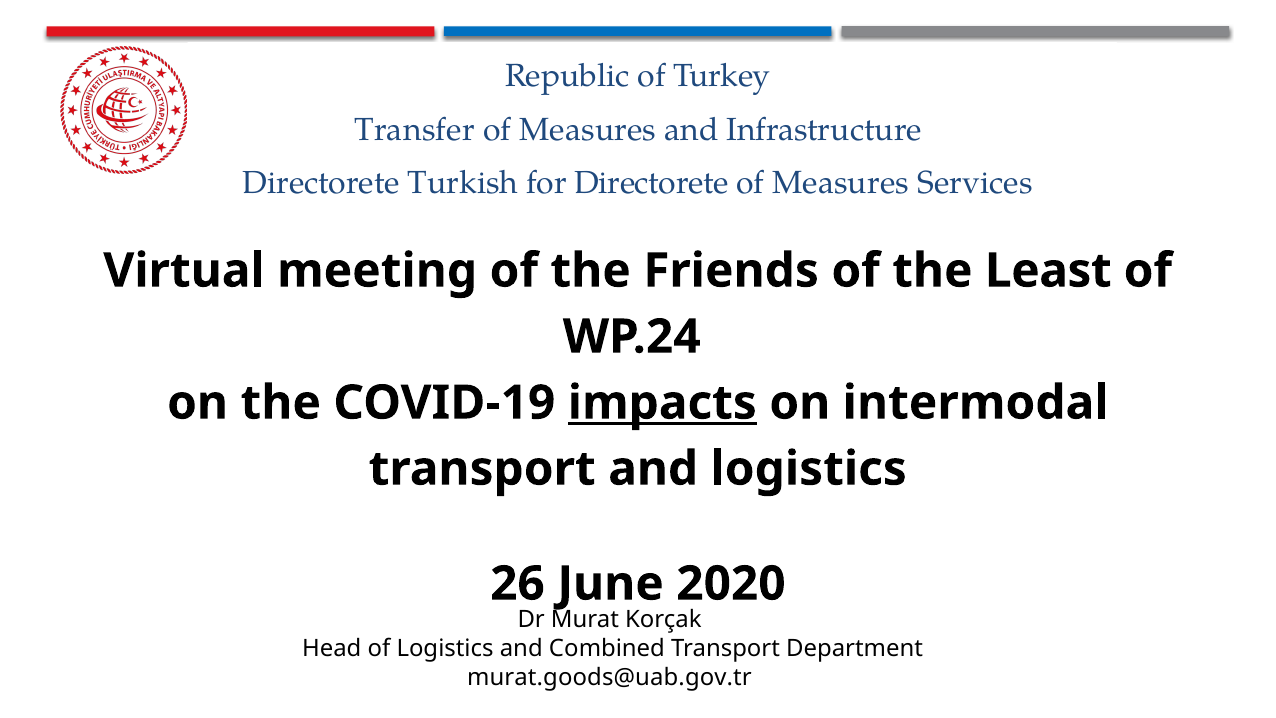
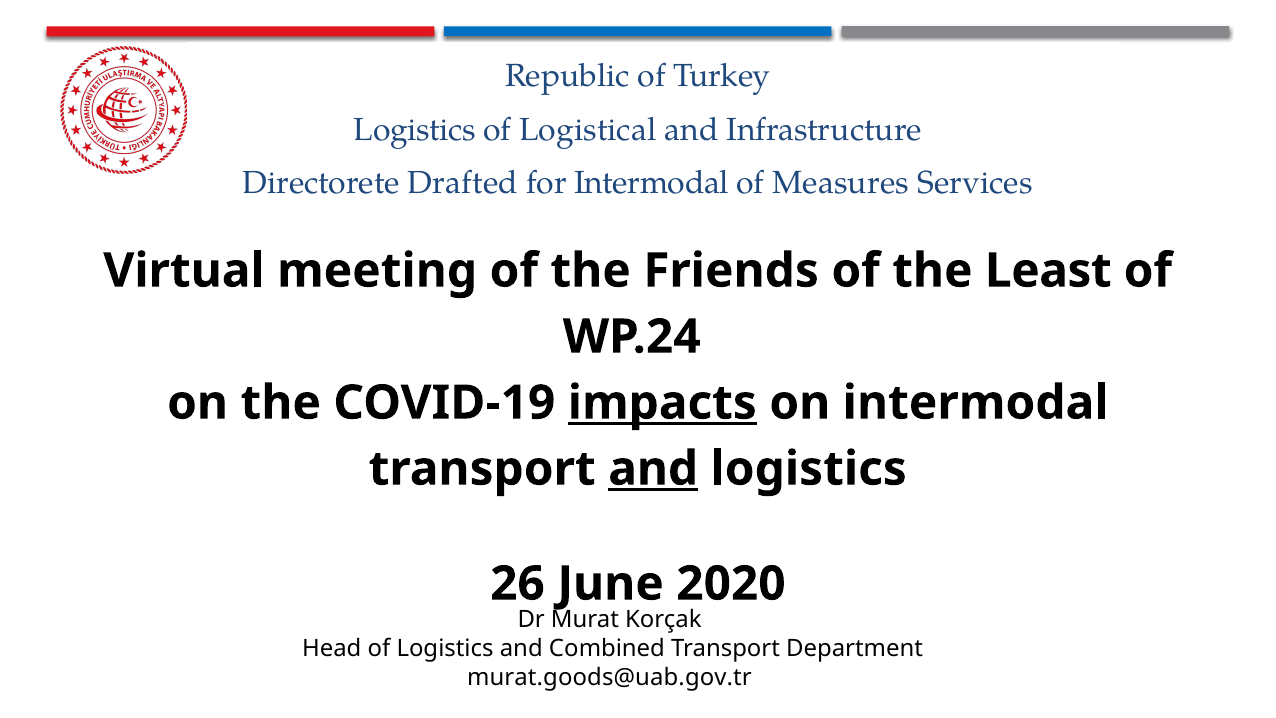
Transfer at (415, 130): Transfer -> Logistics
Measures at (588, 130): Measures -> Logistical
Turkish: Turkish -> Drafted
for Directorete: Directorete -> Intermodal
and at (653, 469) underline: none -> present
